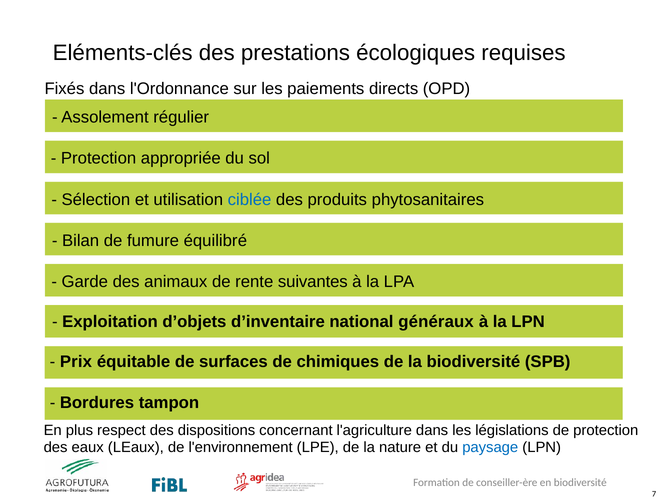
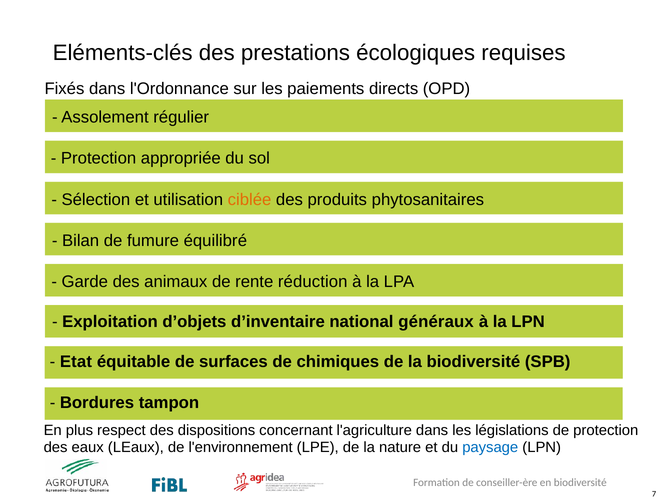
ciblée colour: blue -> orange
suivantes: suivantes -> réduction
Prix: Prix -> Etat
